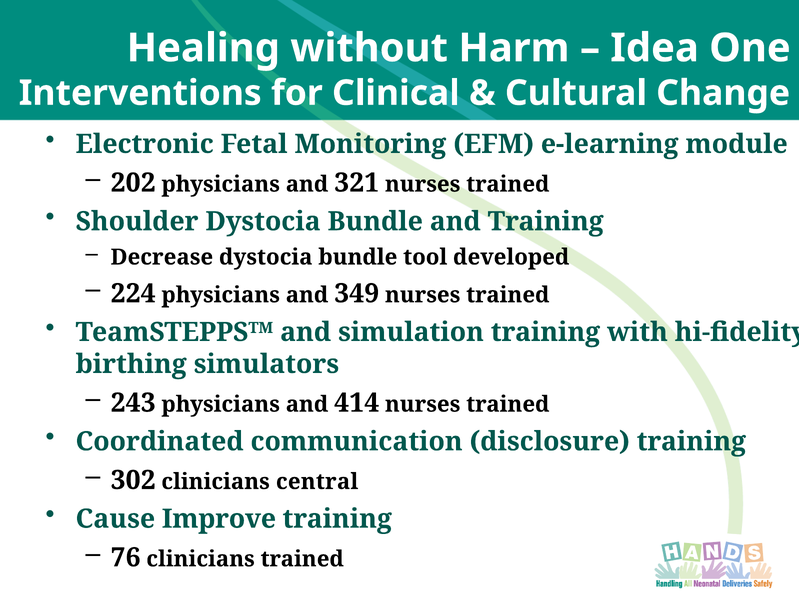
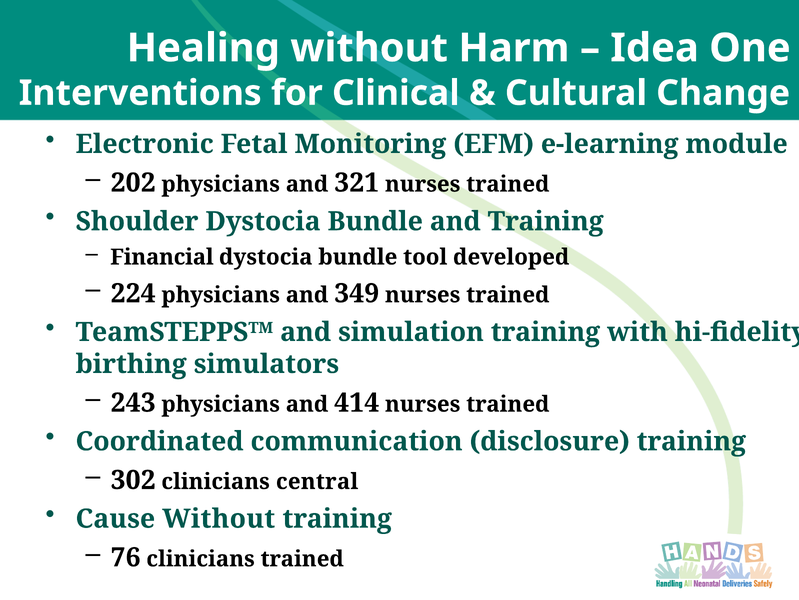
Decrease: Decrease -> Financial
Cause Improve: Improve -> Without
